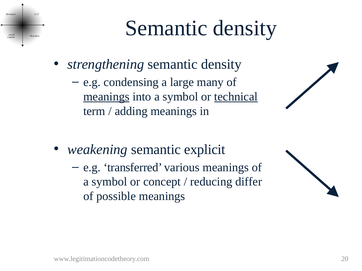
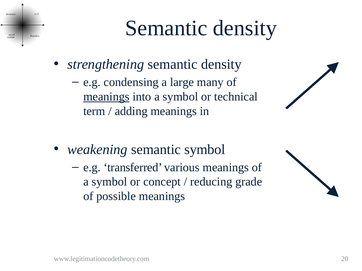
technical underline: present -> none
semantic explicit: explicit -> symbol
differ: differ -> grade
